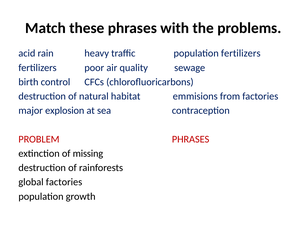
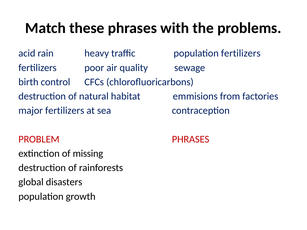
major explosion: explosion -> fertilizers
global factories: factories -> disasters
